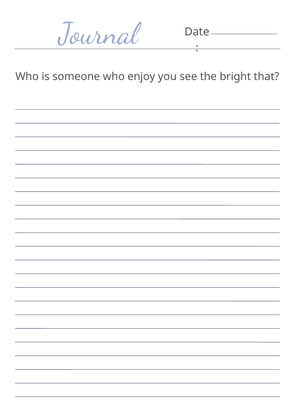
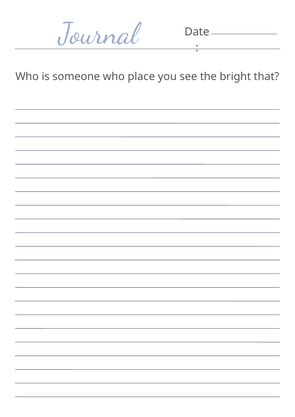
enjoy: enjoy -> place
